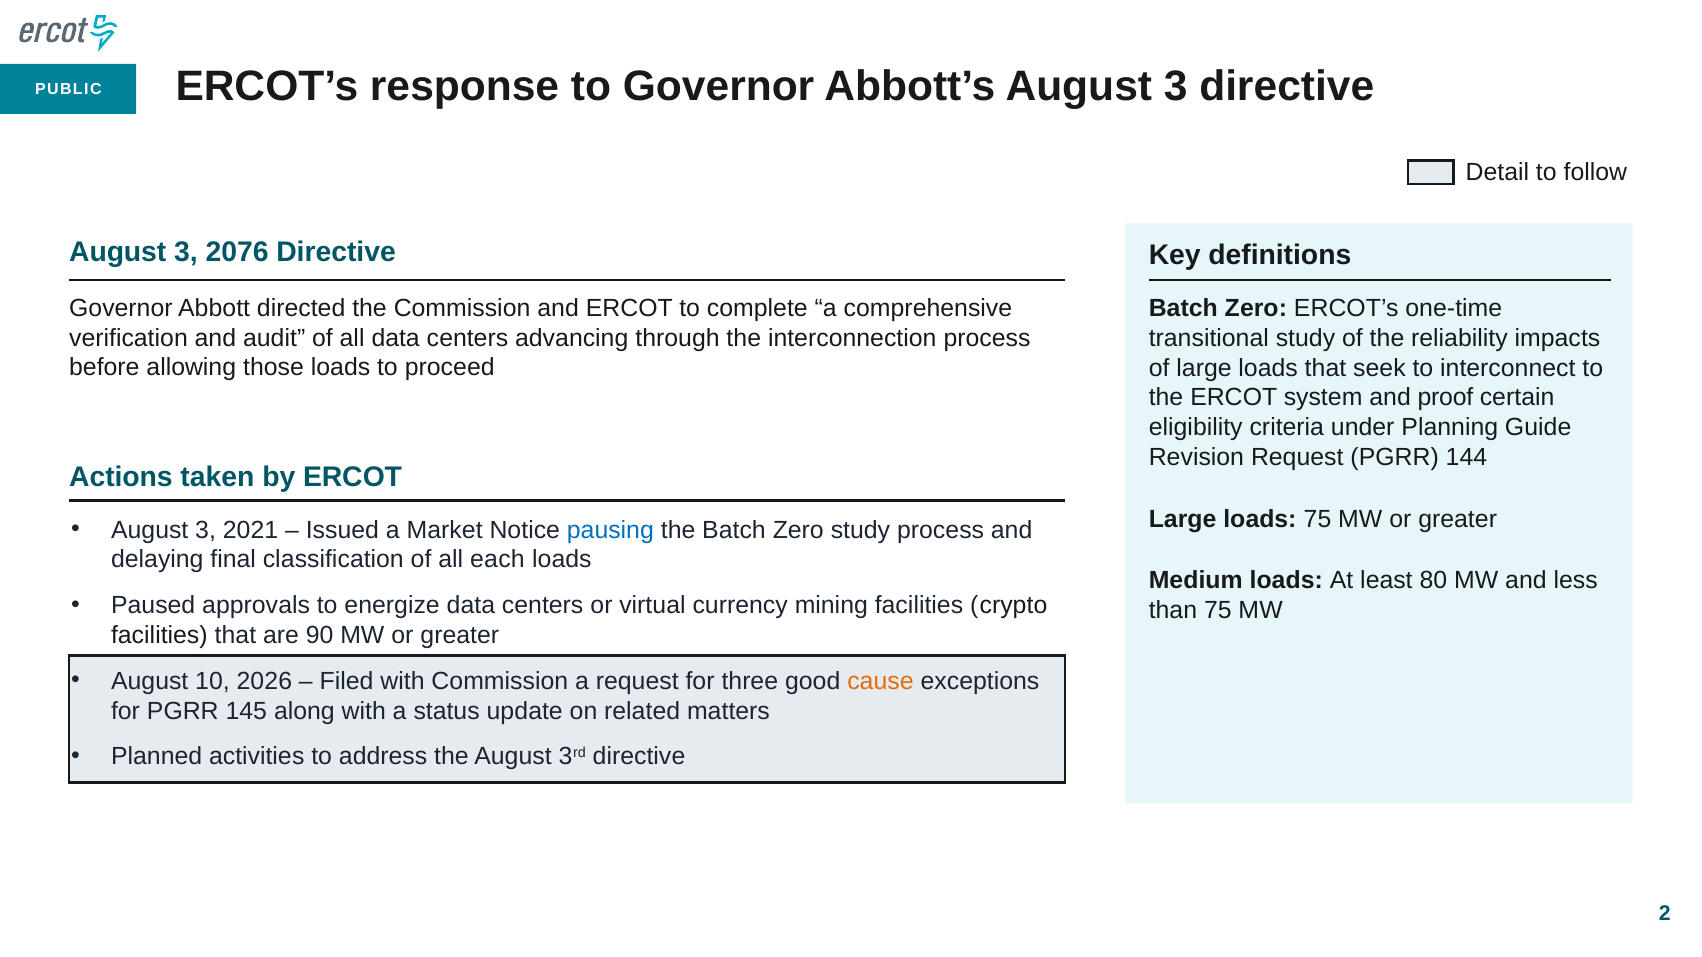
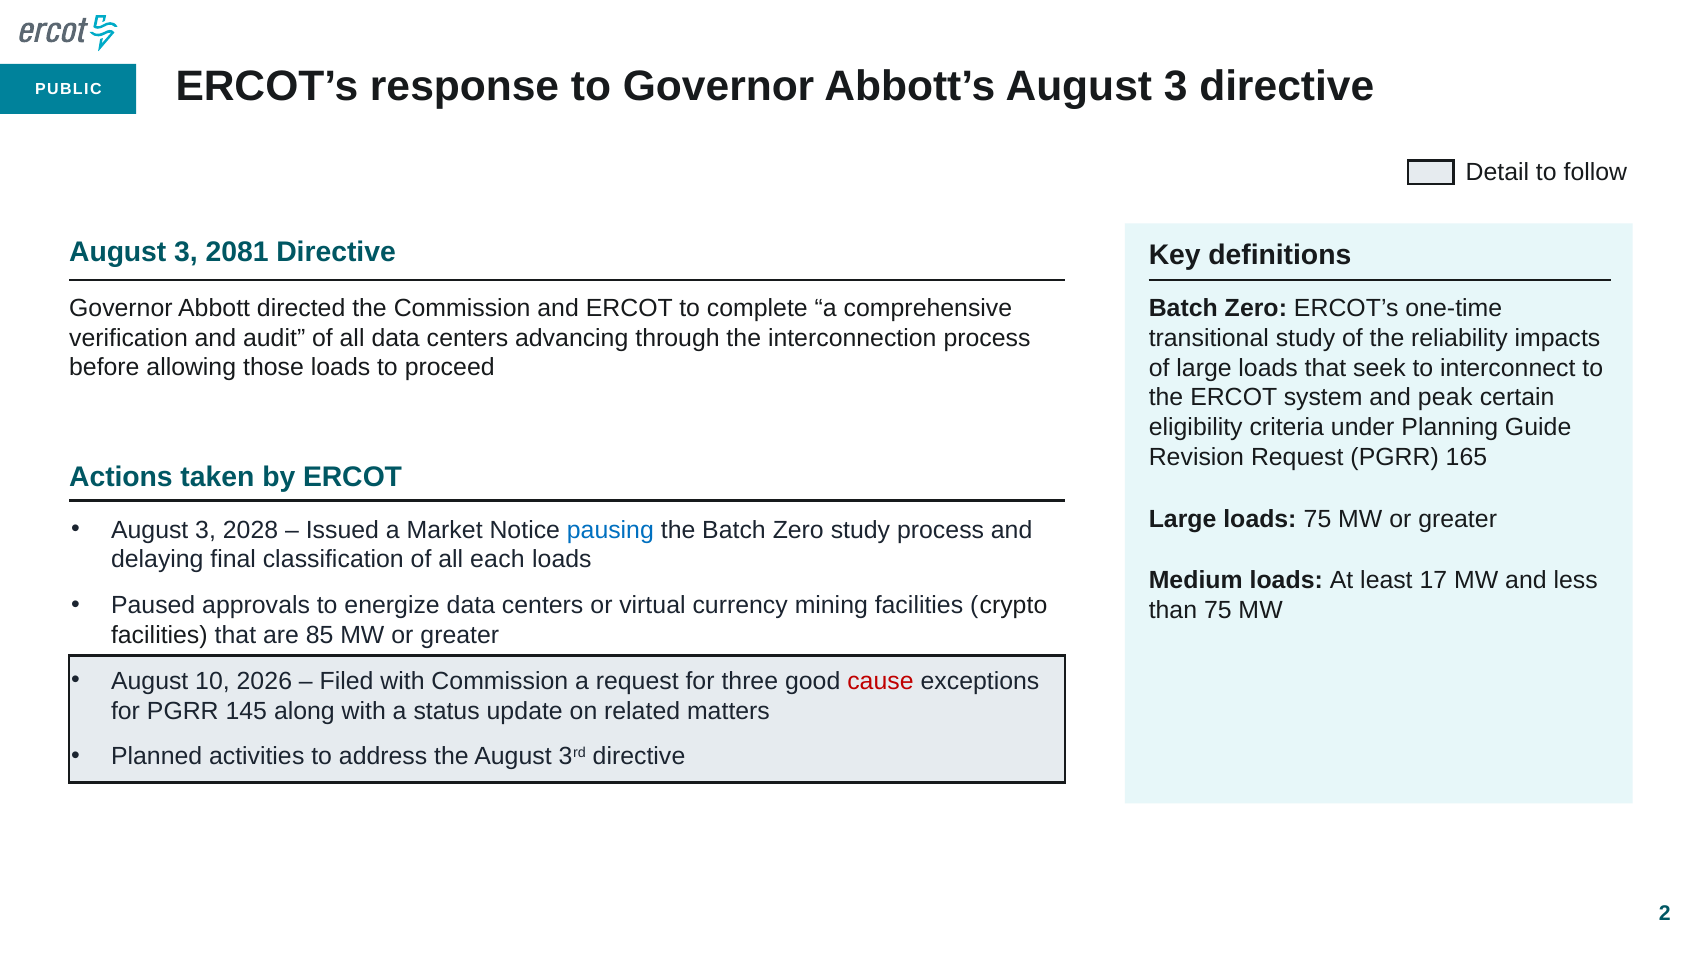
2076: 2076 -> 2081
proof: proof -> peak
144: 144 -> 165
2021: 2021 -> 2028
80: 80 -> 17
90: 90 -> 85
cause colour: orange -> red
